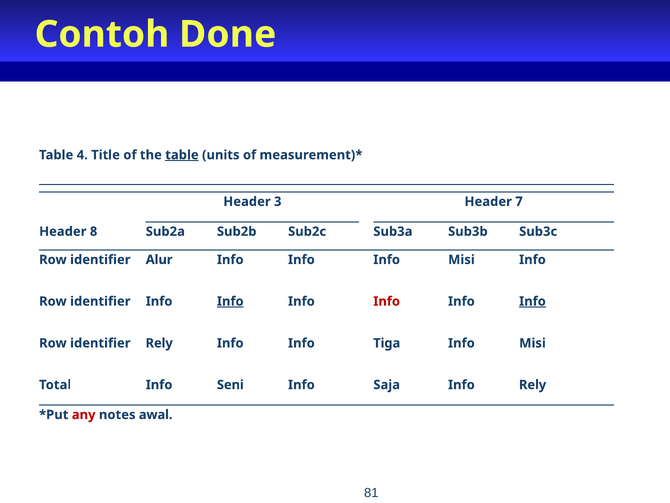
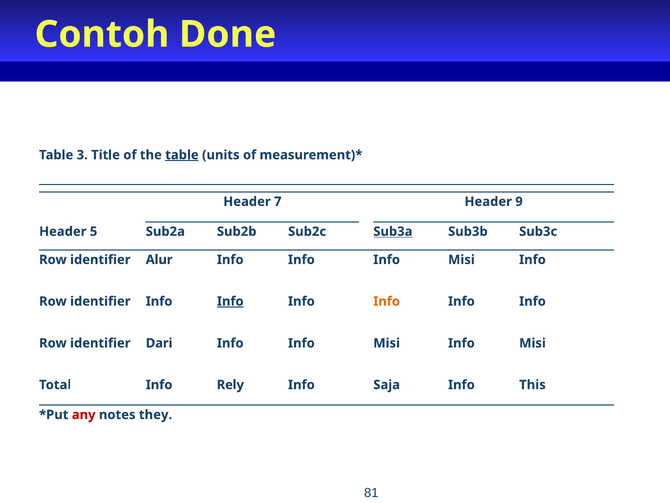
4: 4 -> 3
3: 3 -> 7
7: 7 -> 9
8: 8 -> 5
Sub3a underline: none -> present
Info at (387, 301) colour: red -> orange
Info at (532, 301) underline: present -> none
identifier Rely: Rely -> Dari
Tiga at (387, 343): Tiga -> Misi
Seni: Seni -> Rely
Info Rely: Rely -> This
awal: awal -> they
